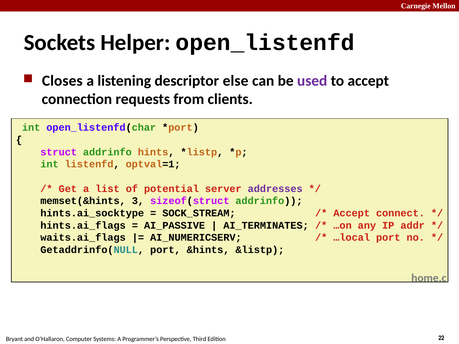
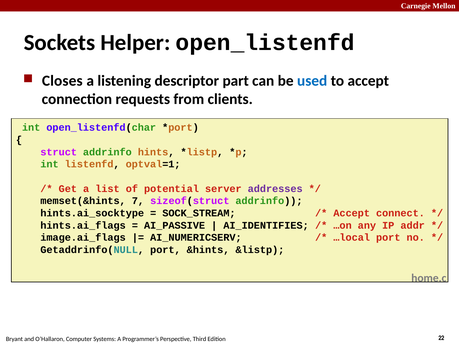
else: else -> part
used colour: purple -> blue
3: 3 -> 7
AI_TERMINATES: AI_TERMINATES -> AI_IDENTIFIES
waits.ai_flags: waits.ai_flags -> image.ai_flags
